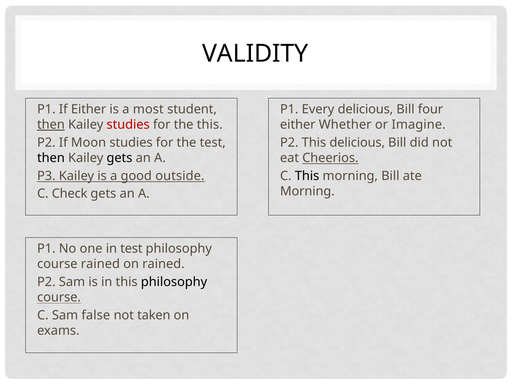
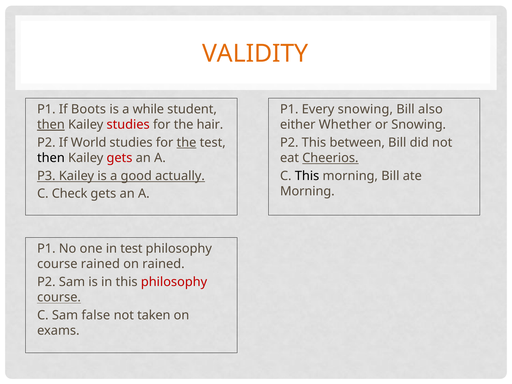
VALIDITY colour: black -> orange
If Either: Either -> Boots
most: most -> while
Every delicious: delicious -> snowing
four: four -> also
the this: this -> hair
or Imagine: Imagine -> Snowing
Moon: Moon -> World
the at (187, 143) underline: none -> present
This delicious: delicious -> between
gets at (119, 158) colour: black -> red
outside: outside -> actually
philosophy at (174, 282) colour: black -> red
